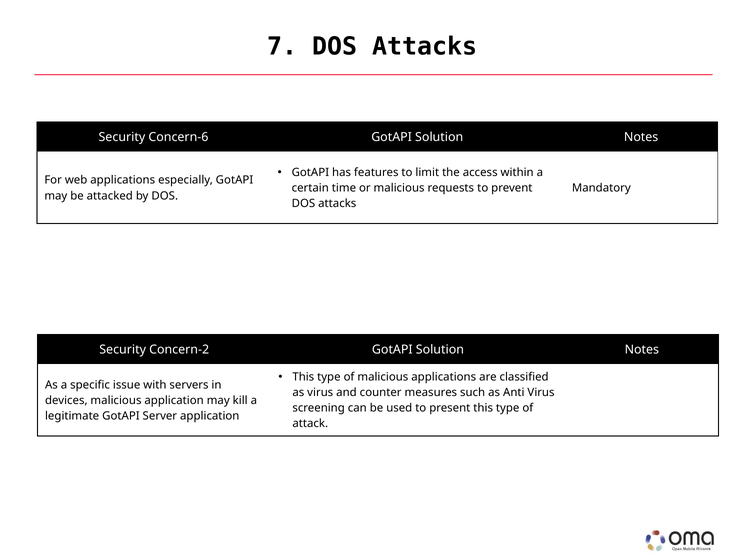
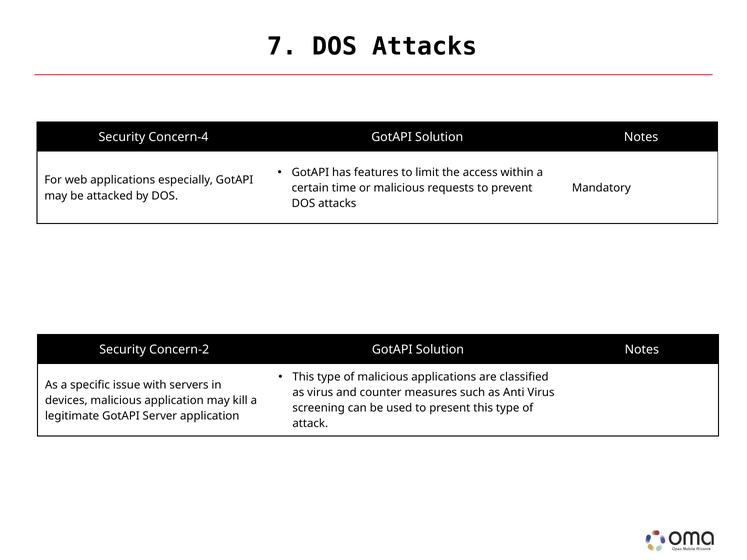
Concern-6: Concern-6 -> Concern-4
